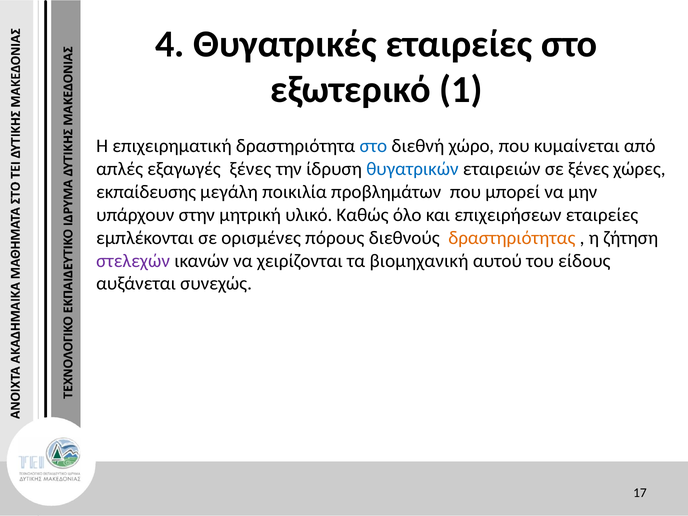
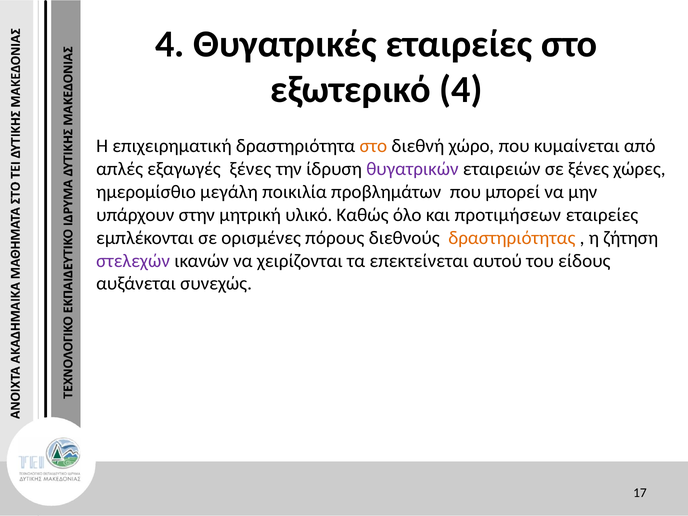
εξωτερικό 1: 1 -> 4
στο at (373, 146) colour: blue -> orange
θυγατρικών colour: blue -> purple
εκπαίδευσης: εκπαίδευσης -> ημερομίσθιο
επιχειρήσεων: επιχειρήσεων -> προτιμήσεων
βιομηχανική: βιομηχανική -> επεκτείνεται
